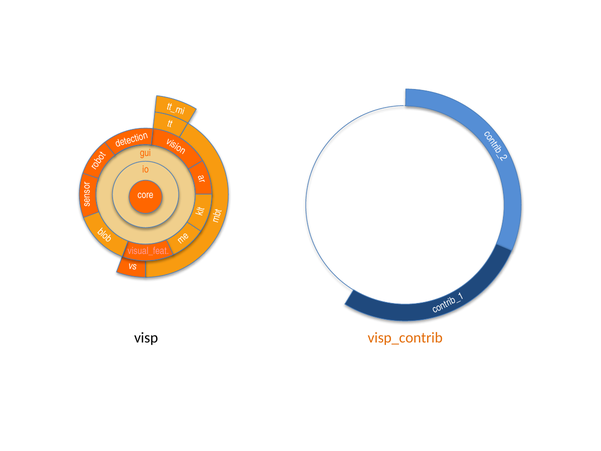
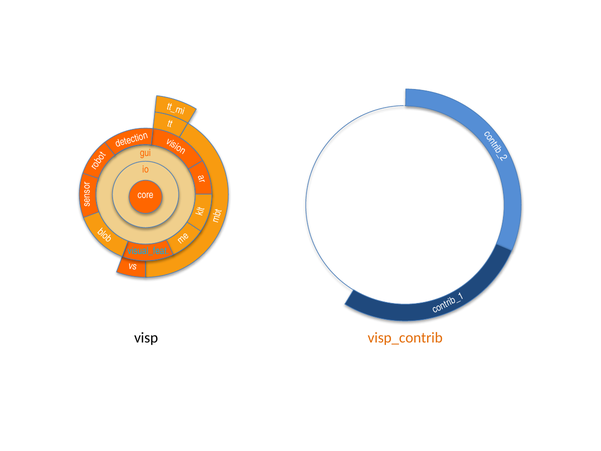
visual_feat colour: pink -> light blue
